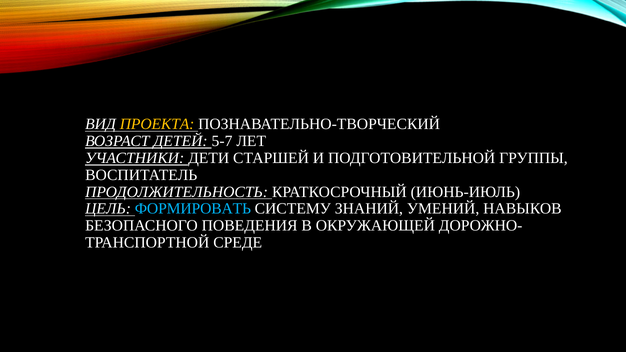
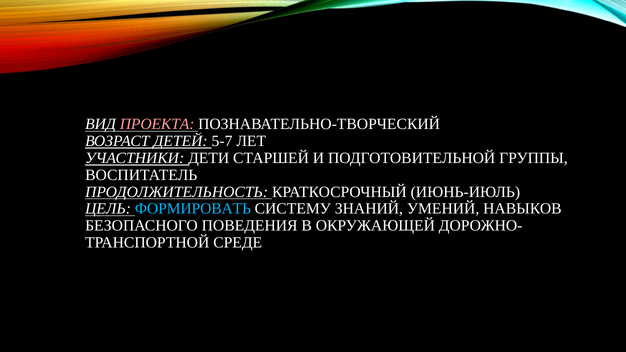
ПРОЕКТА colour: yellow -> pink
